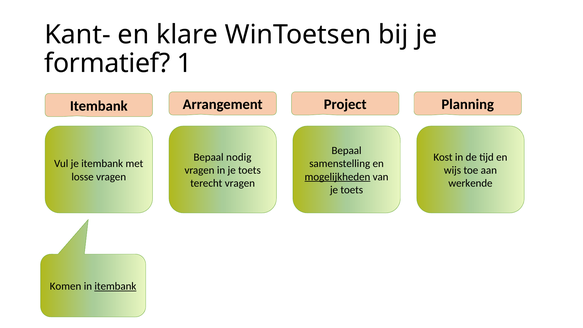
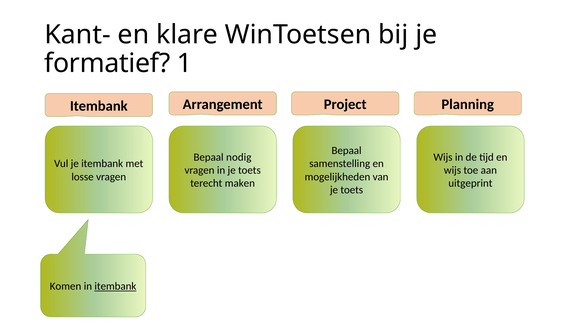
Kost at (443, 157): Kost -> Wijs
mogelijkheden underline: present -> none
terecht vragen: vragen -> maken
werkende: werkende -> uitgeprint
